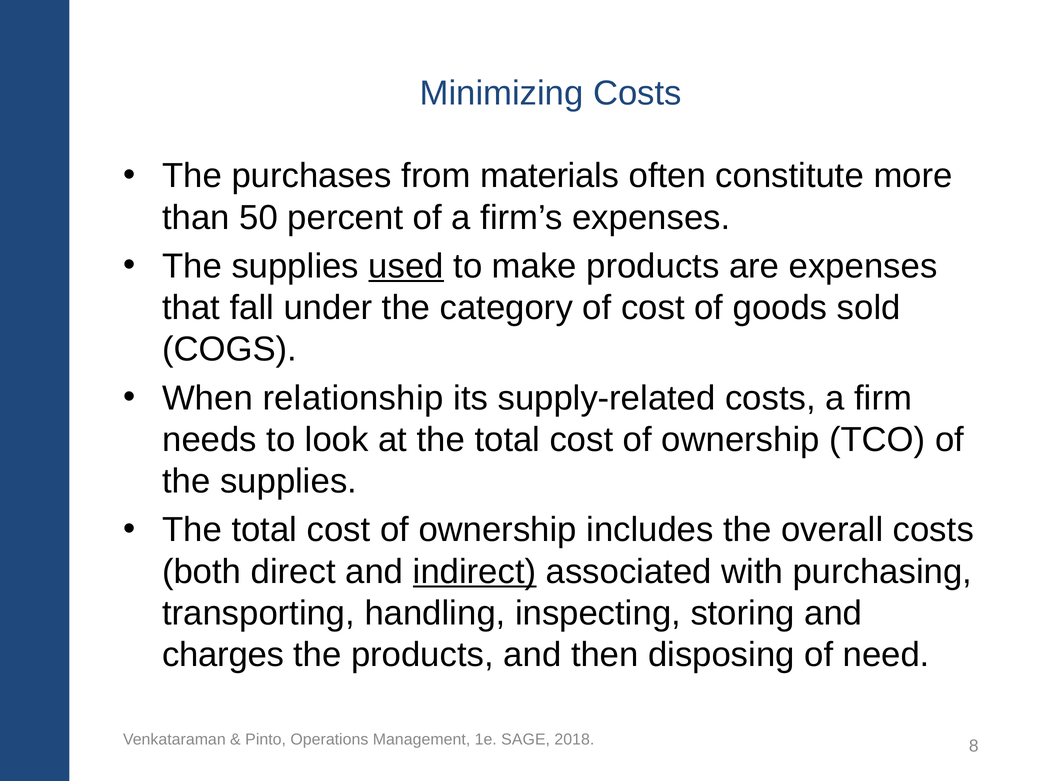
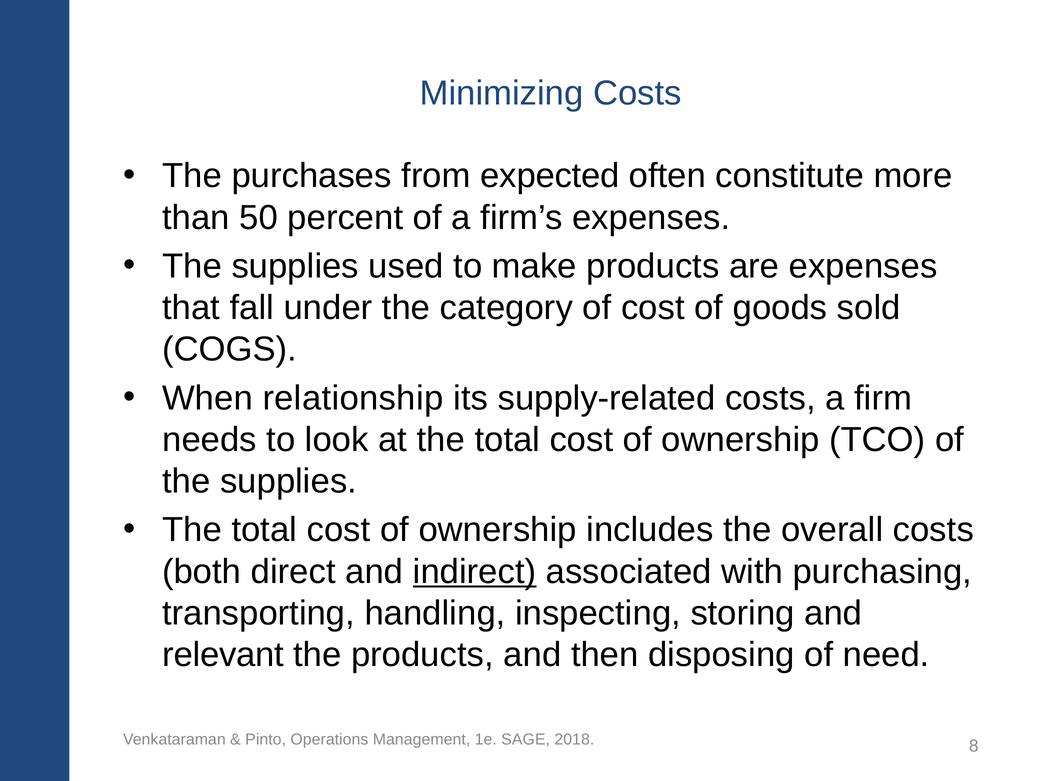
materials: materials -> expected
used underline: present -> none
charges: charges -> relevant
